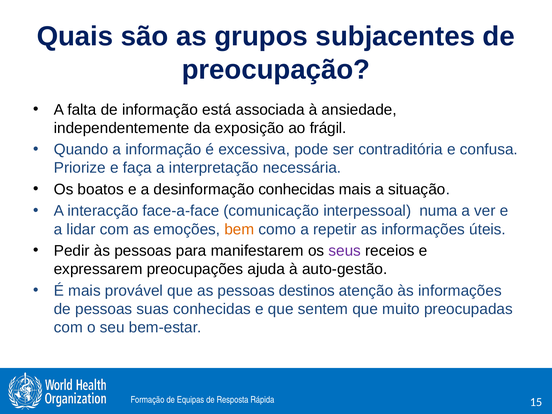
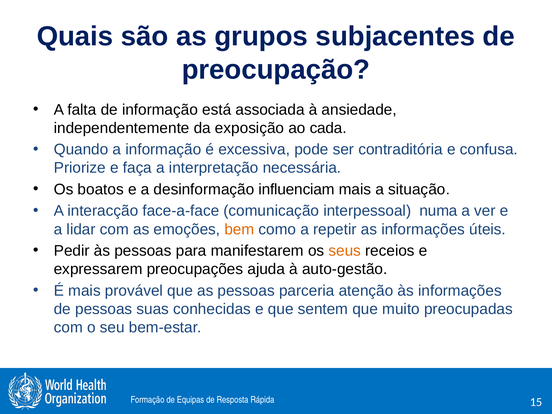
frágil: frágil -> cada
desinformação conhecidas: conhecidas -> influenciam
seus colour: purple -> orange
destinos: destinos -> parceria
